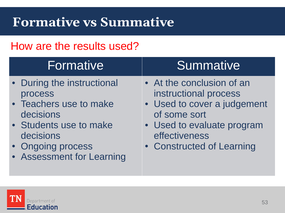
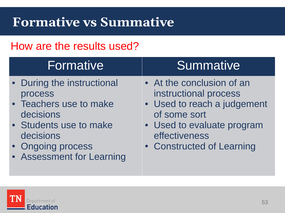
cover: cover -> reach
